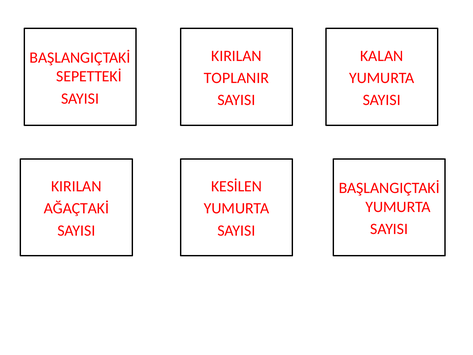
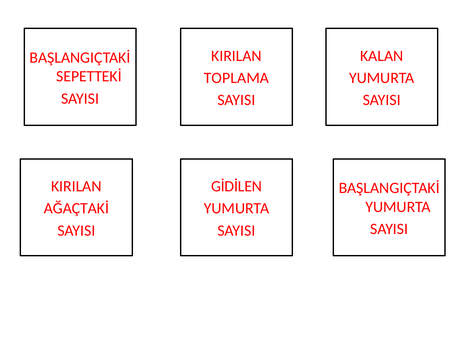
TOPLANIR: TOPLANIR -> TOPLAMA
KESİLEN: KESİLEN -> GİDİLEN
